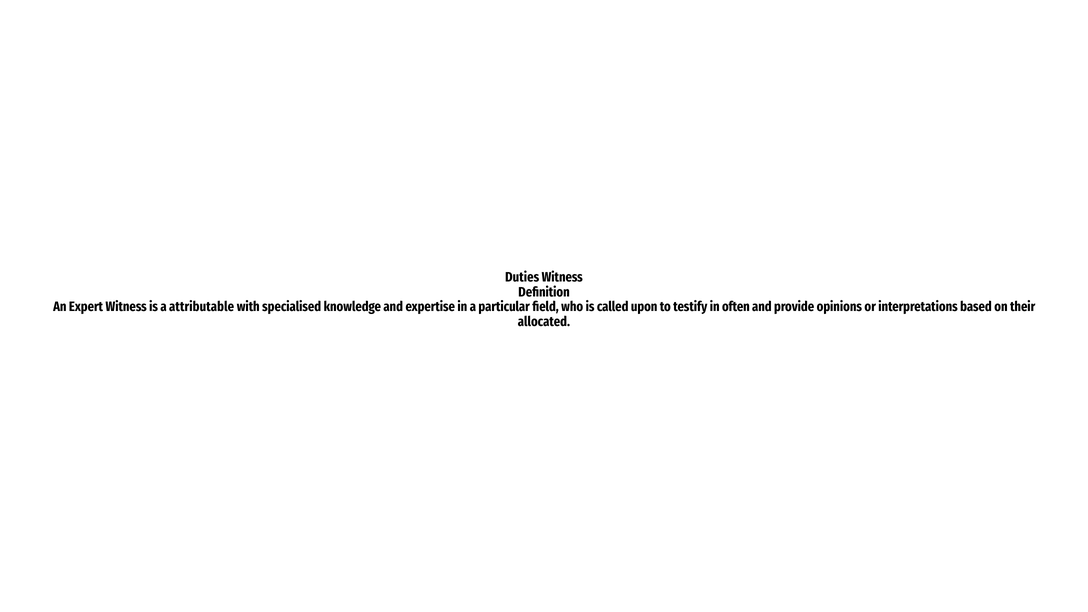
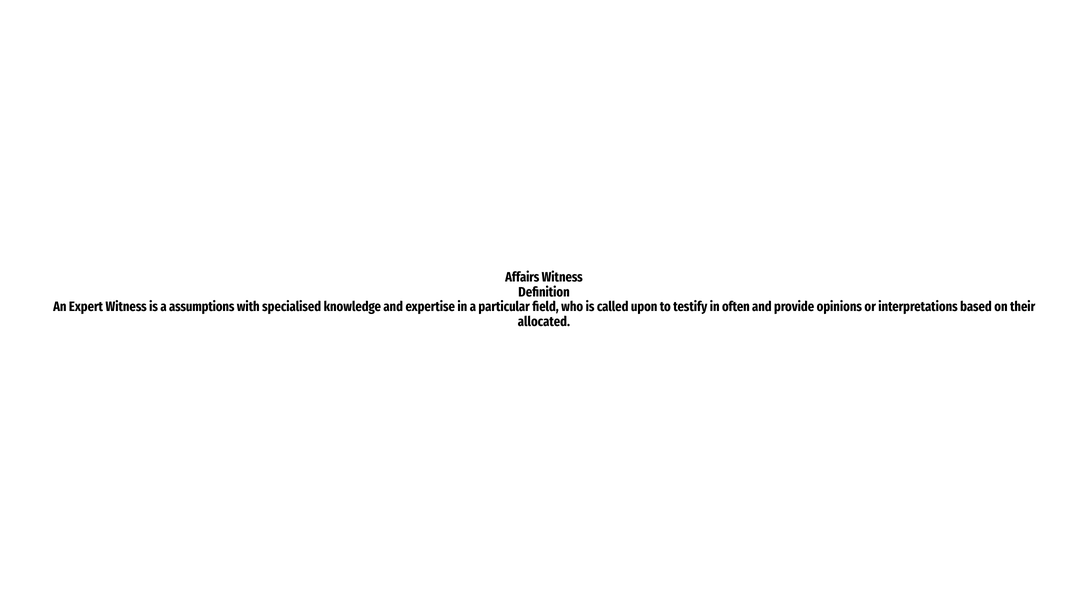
Duties: Duties -> Affairs
attributable: attributable -> assumptions
